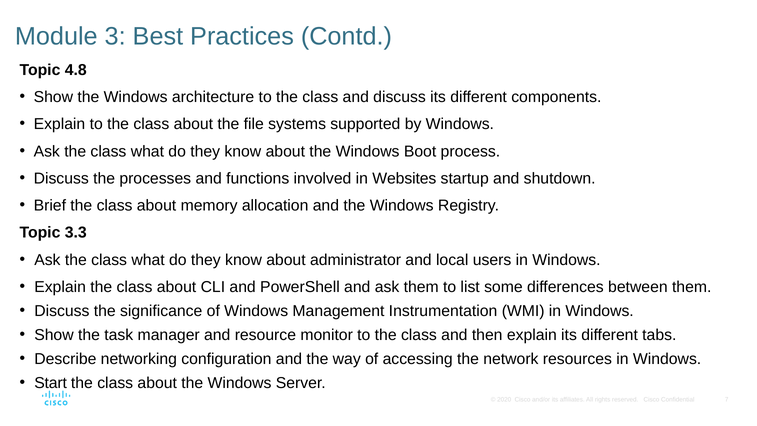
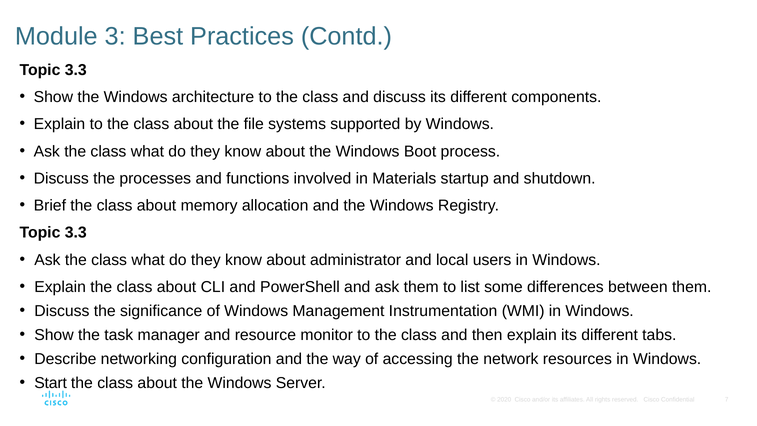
4.8 at (76, 70): 4.8 -> 3.3
Websites: Websites -> Materials
